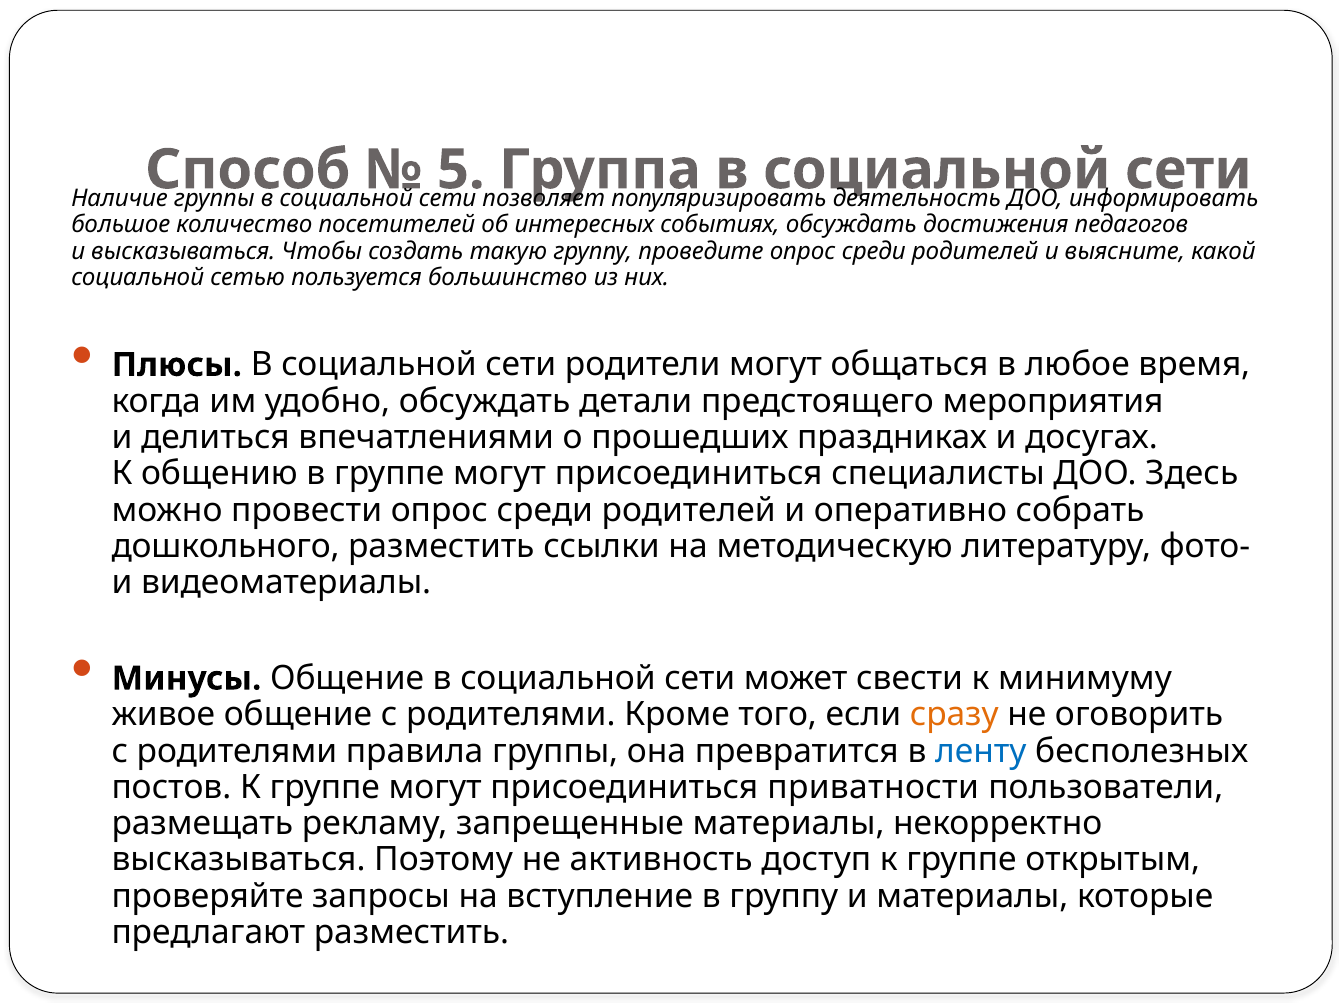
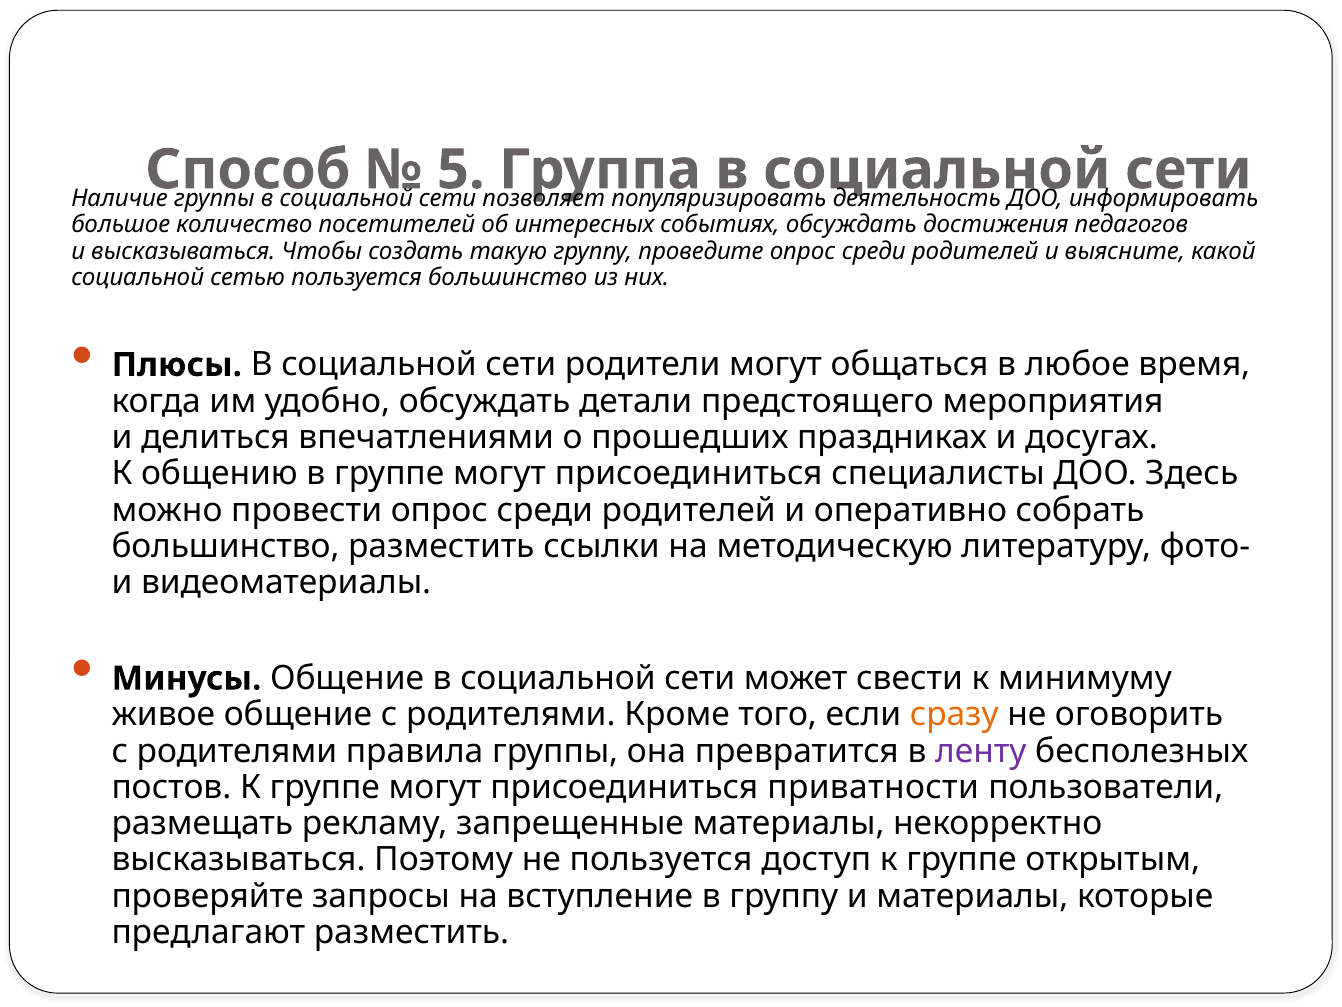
дошкольного at (226, 546): дошкольного -> большинство
ленту colour: blue -> purple
не активность: активность -> пользуется
